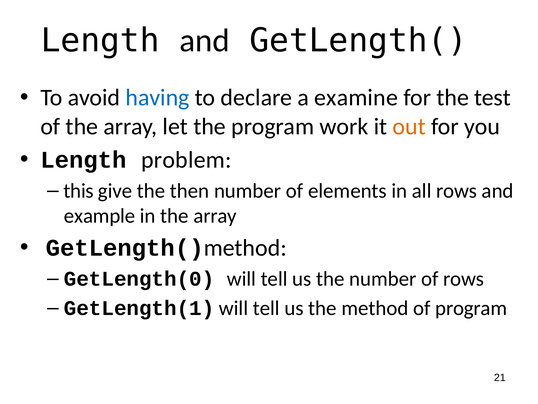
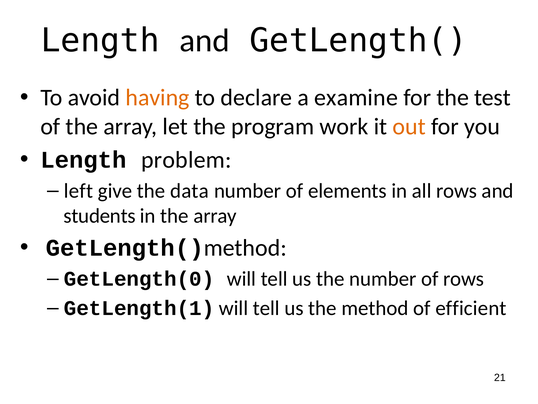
having colour: blue -> orange
this: this -> left
then: then -> data
example: example -> students
of program: program -> efficient
